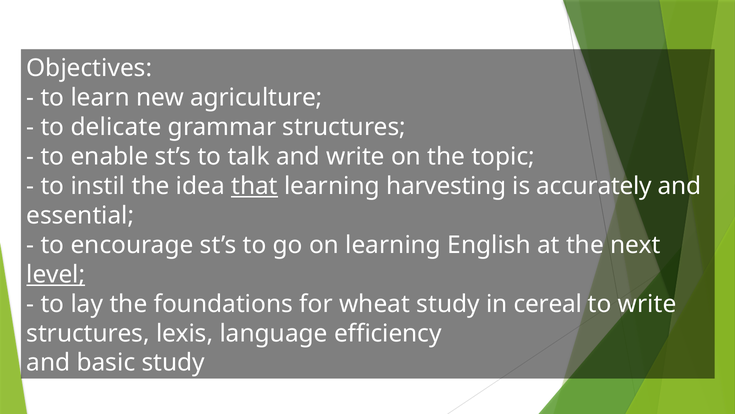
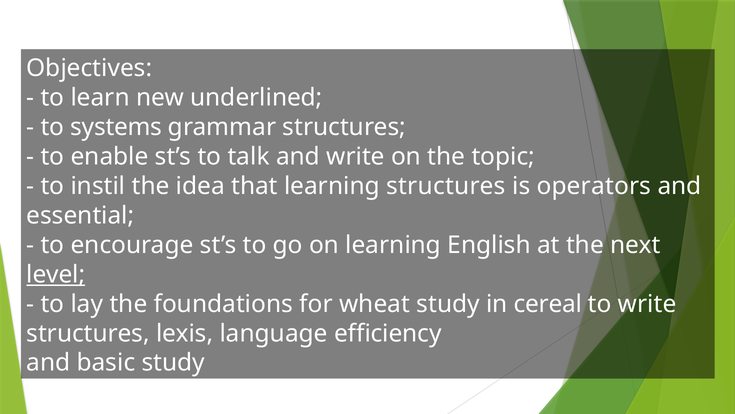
agriculture: agriculture -> underlined
delicate: delicate -> systems
that underline: present -> none
learning harvesting: harvesting -> structures
accurately: accurately -> operators
